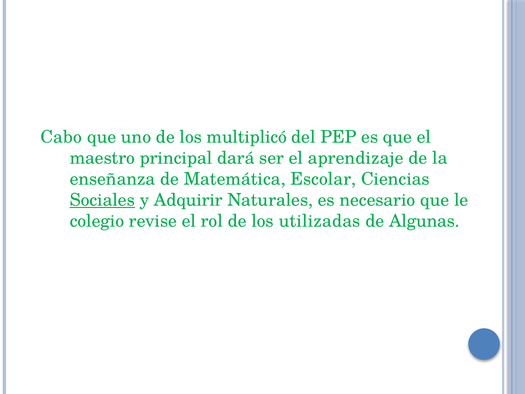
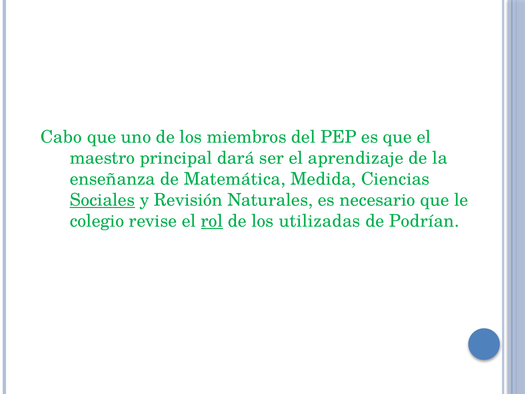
multiplicó: multiplicó -> miembros
Escolar: Escolar -> Medida
Adquirir: Adquirir -> Revisión
rol underline: none -> present
Algunas: Algunas -> Podrían
